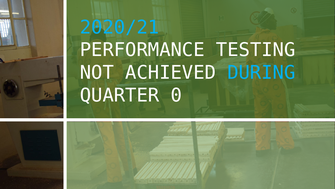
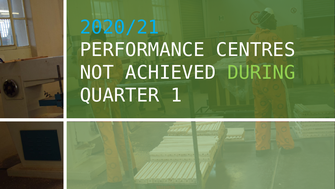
TESTING: TESTING -> CENTRES
DURING colour: light blue -> light green
0: 0 -> 1
